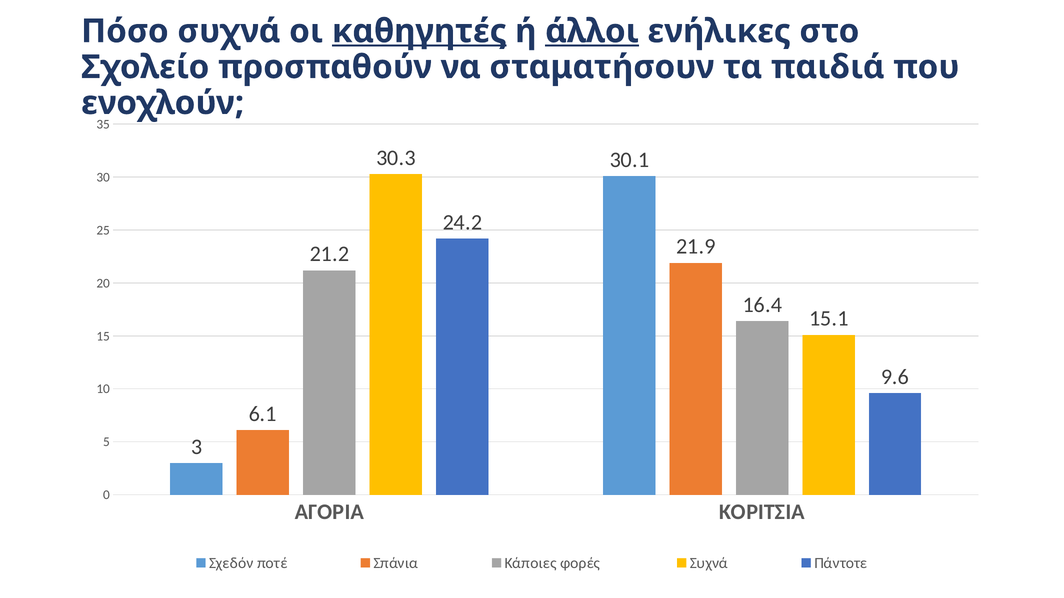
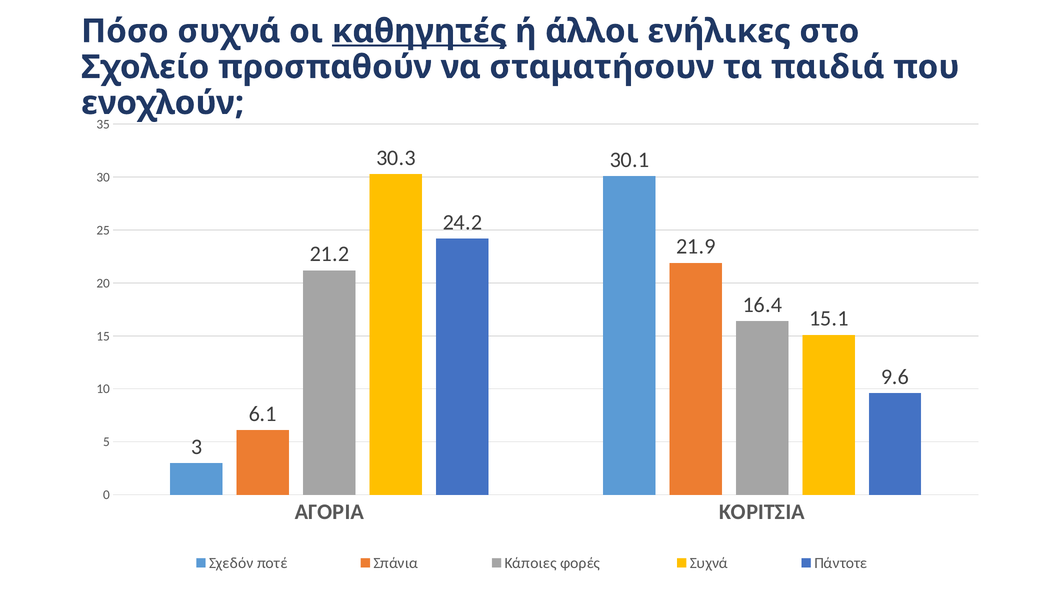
άλλοι underline: present -> none
